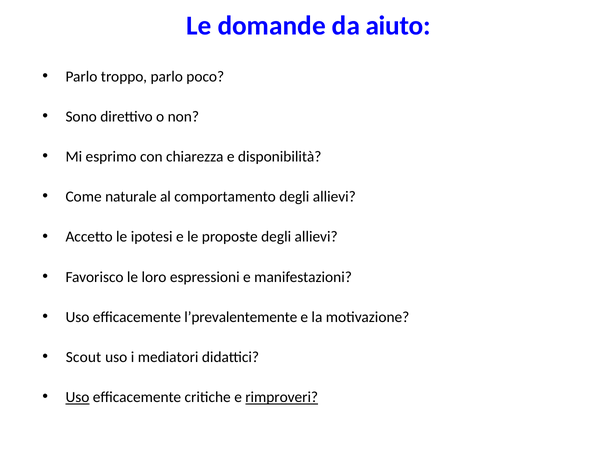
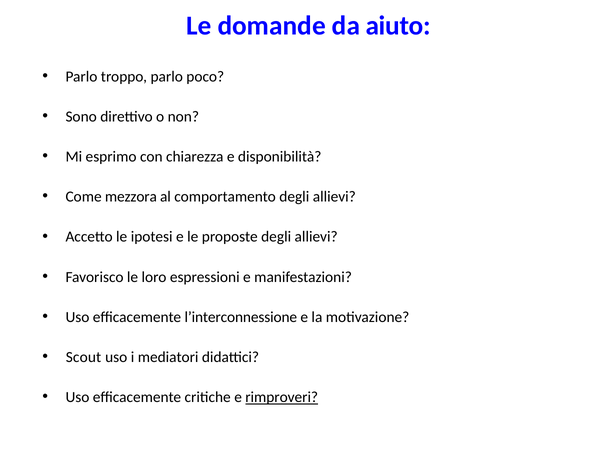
naturale: naturale -> mezzora
l’prevalentemente: l’prevalentemente -> l’interconnessione
Uso at (77, 397) underline: present -> none
